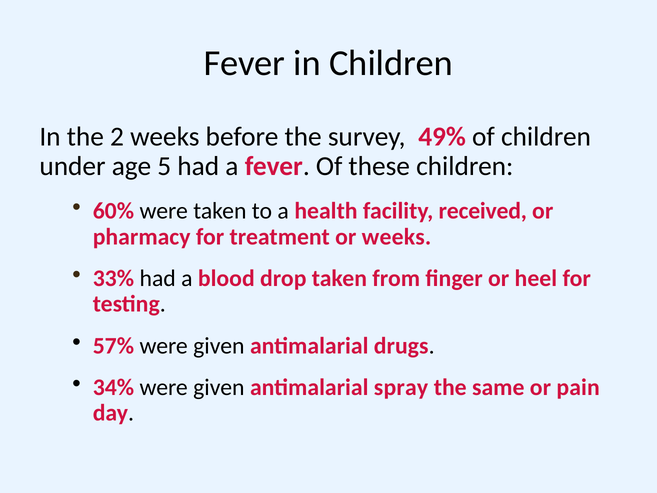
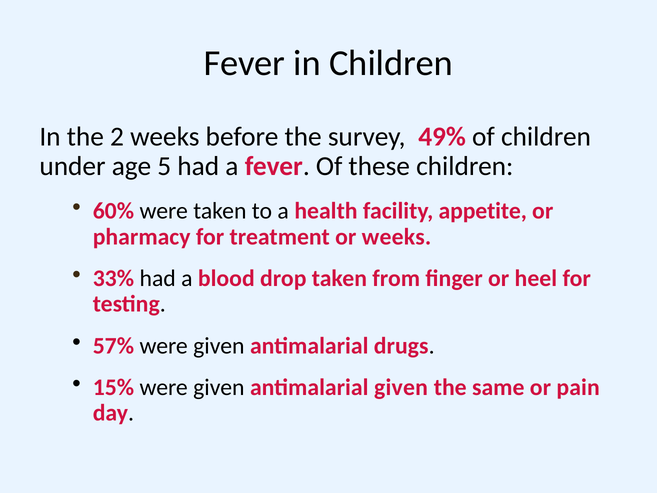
received: received -> appetite
34%: 34% -> 15%
antimalarial spray: spray -> given
